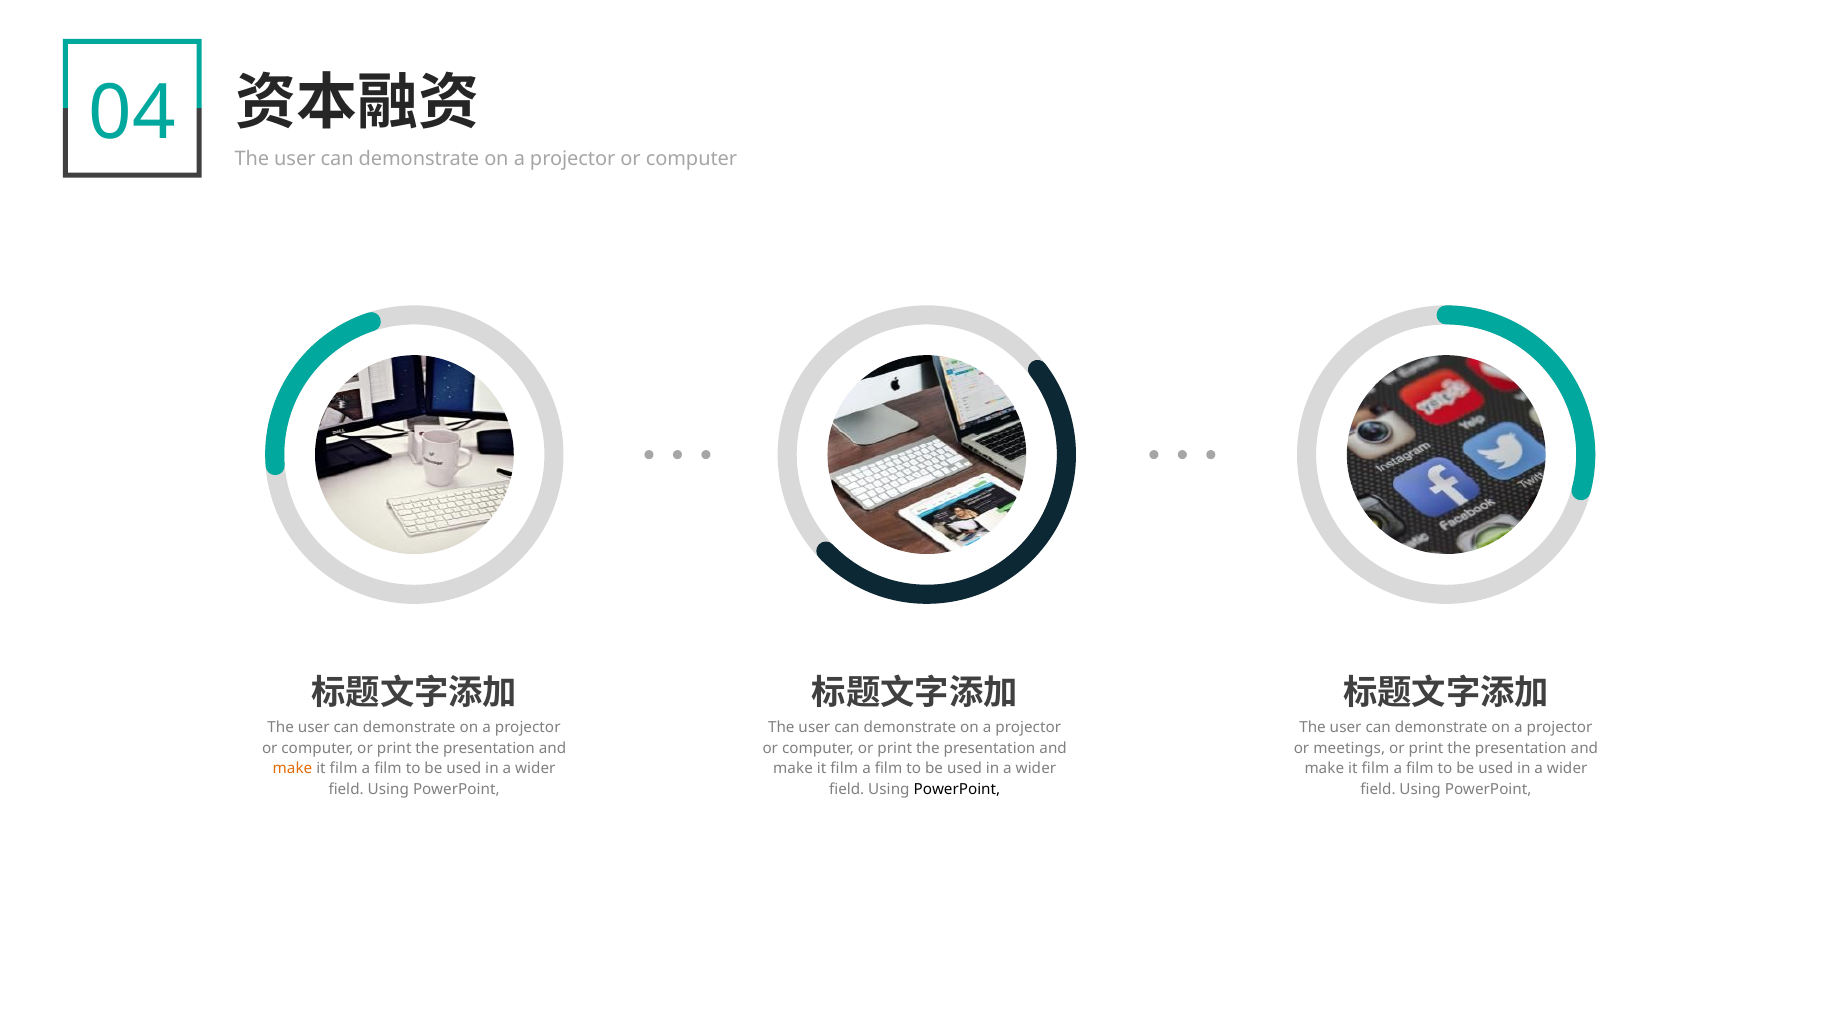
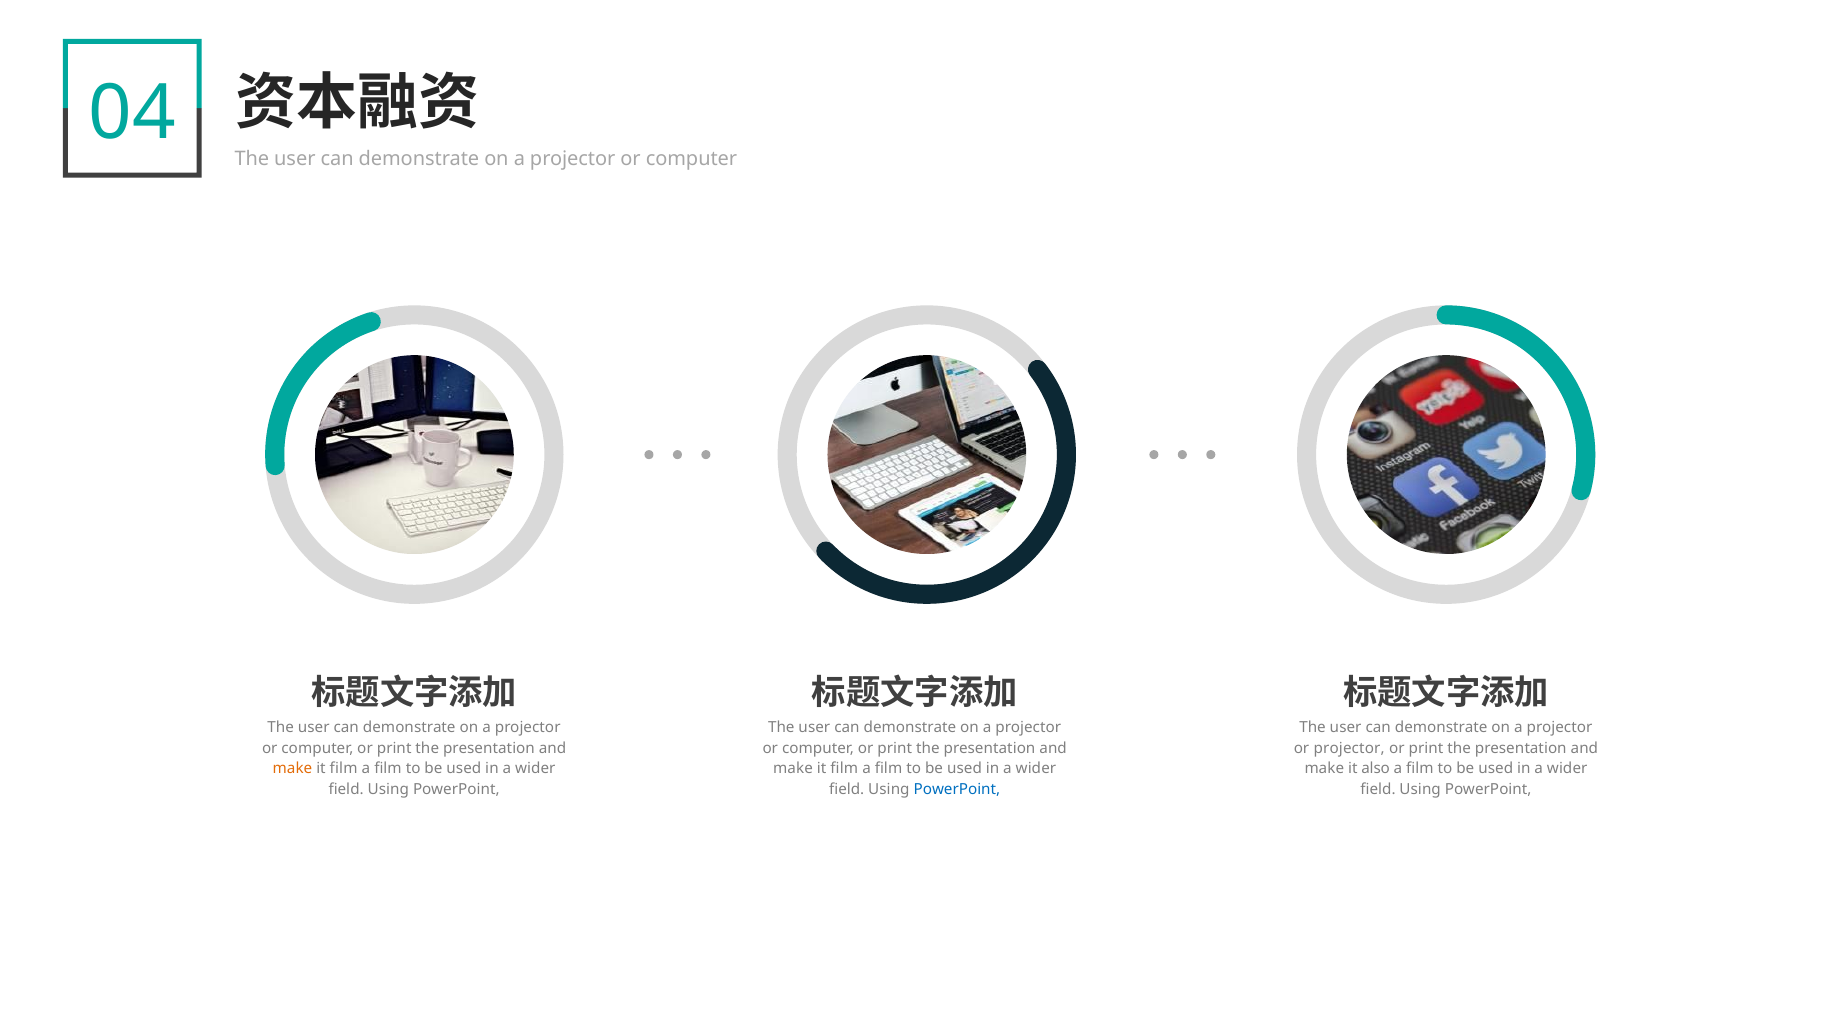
or meetings: meetings -> projector
film at (1375, 768): film -> also
PowerPoint at (957, 789) colour: black -> blue
